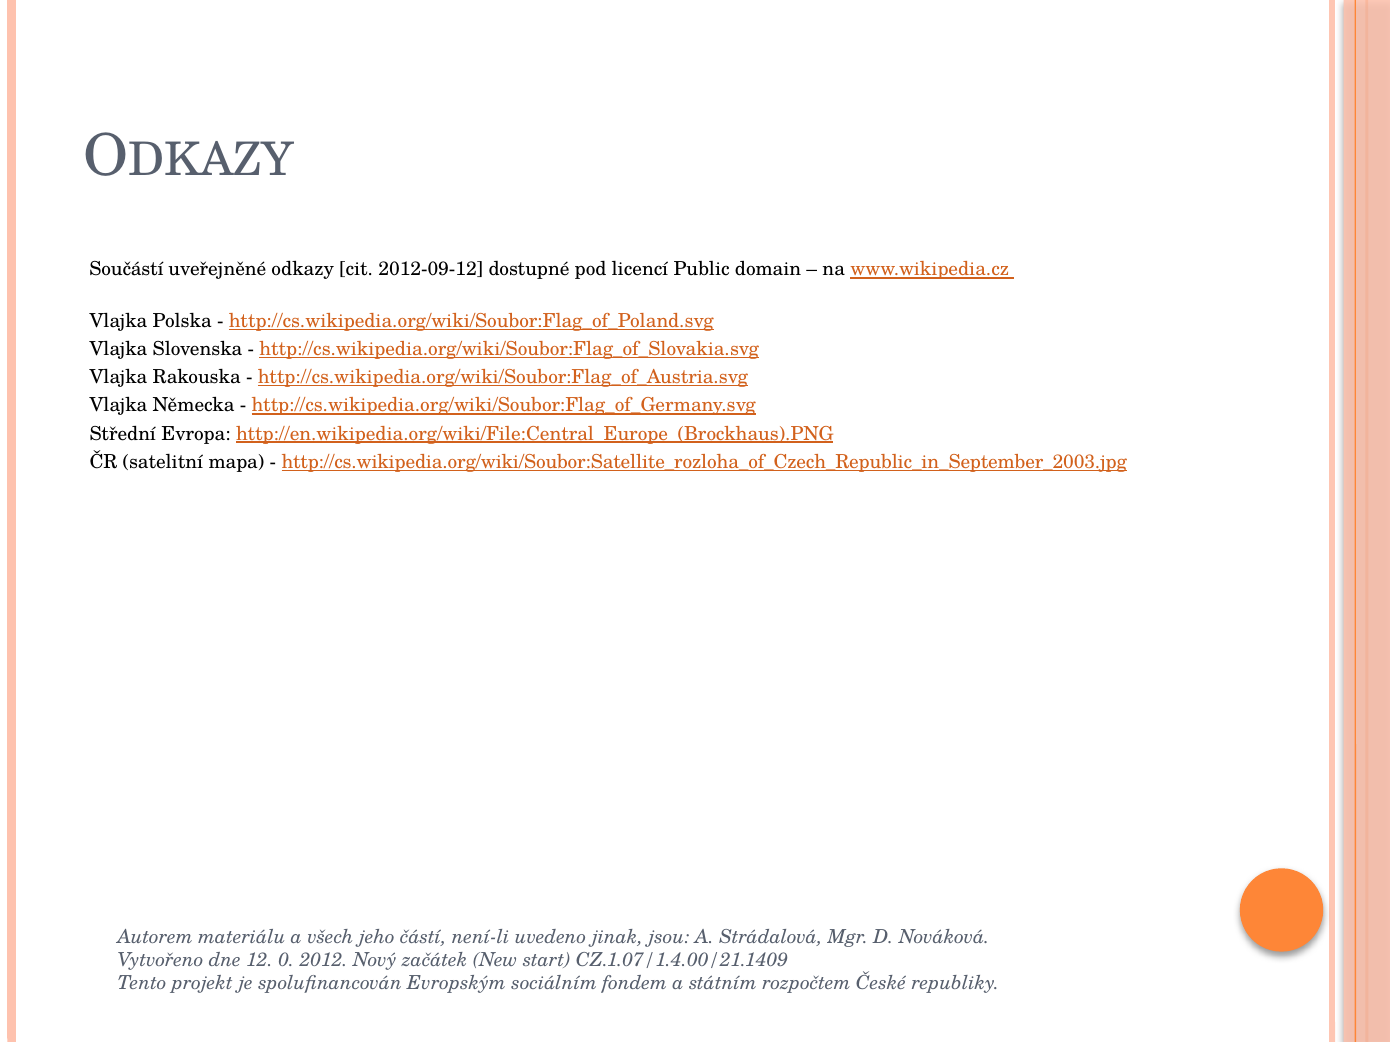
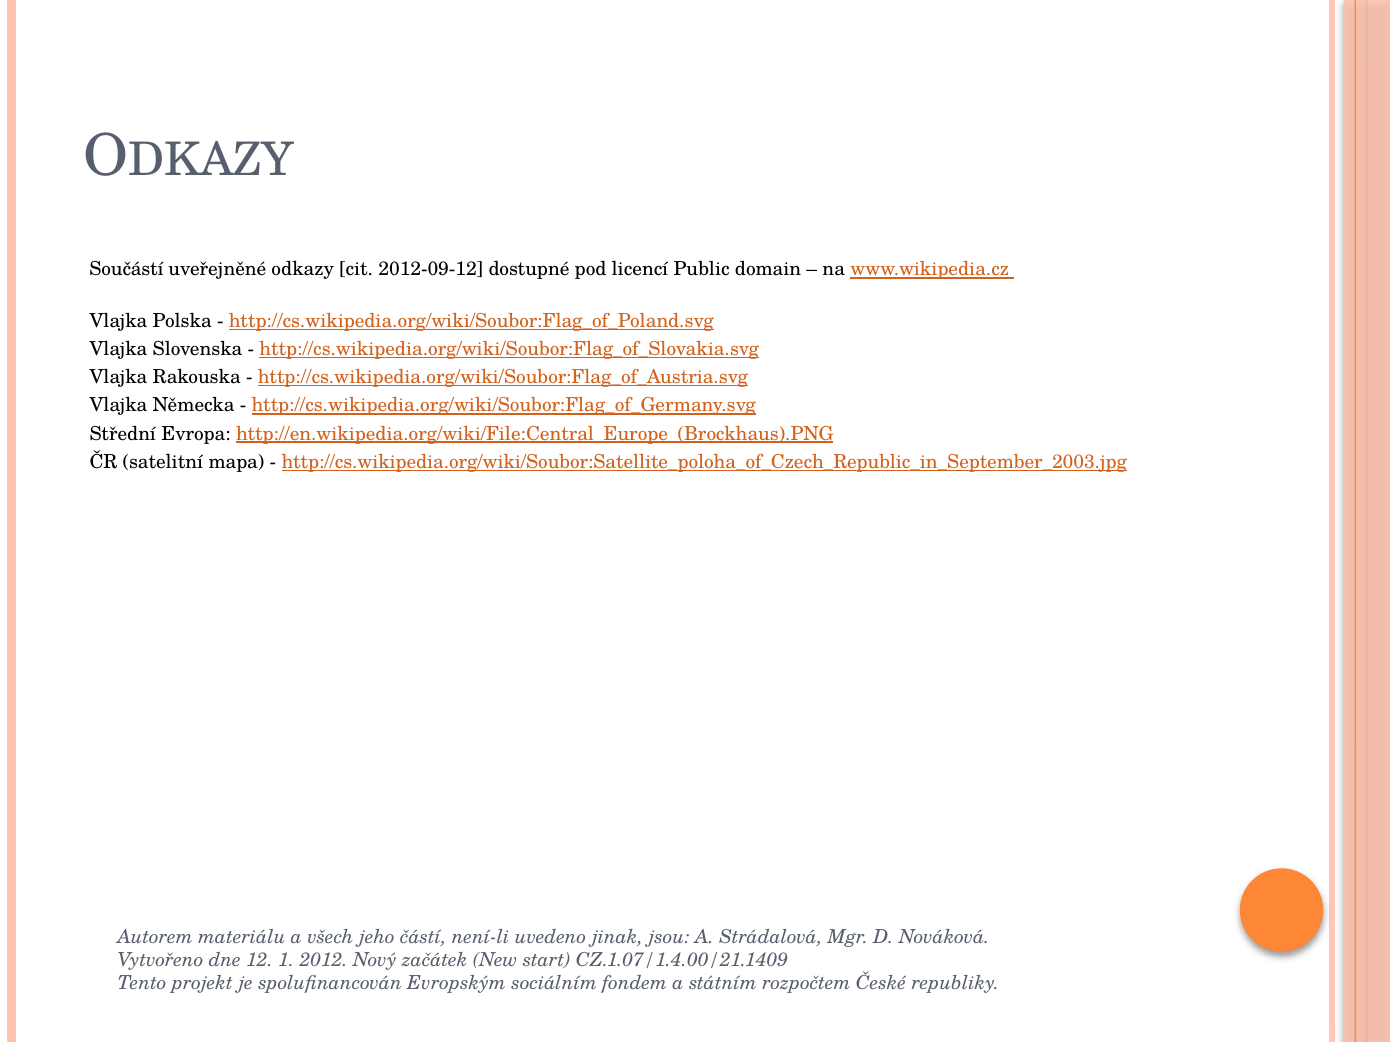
http://cs.wikipedia.org/wiki/Soubor:Satellite_rozloha_of_Czech_Republic_in_September_2003.jpg: http://cs.wikipedia.org/wiki/Soubor:Satellite_rozloha_of_Czech_Republic_in_September_2003.jpg -> http://cs.wikipedia.org/wiki/Soubor:Satellite_poloha_of_Czech_Republic_in_September_2003.jpg
0: 0 -> 1
